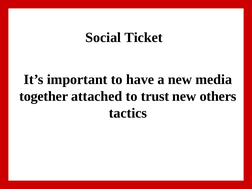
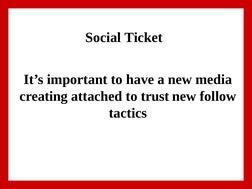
together: together -> creating
others: others -> follow
